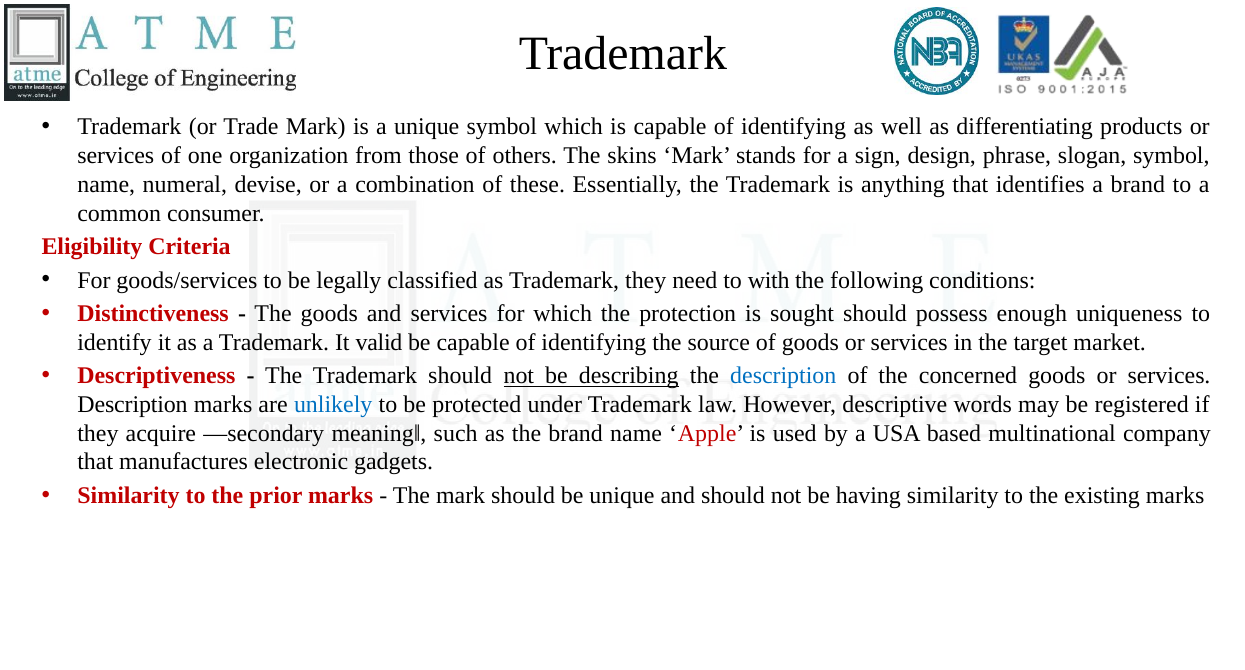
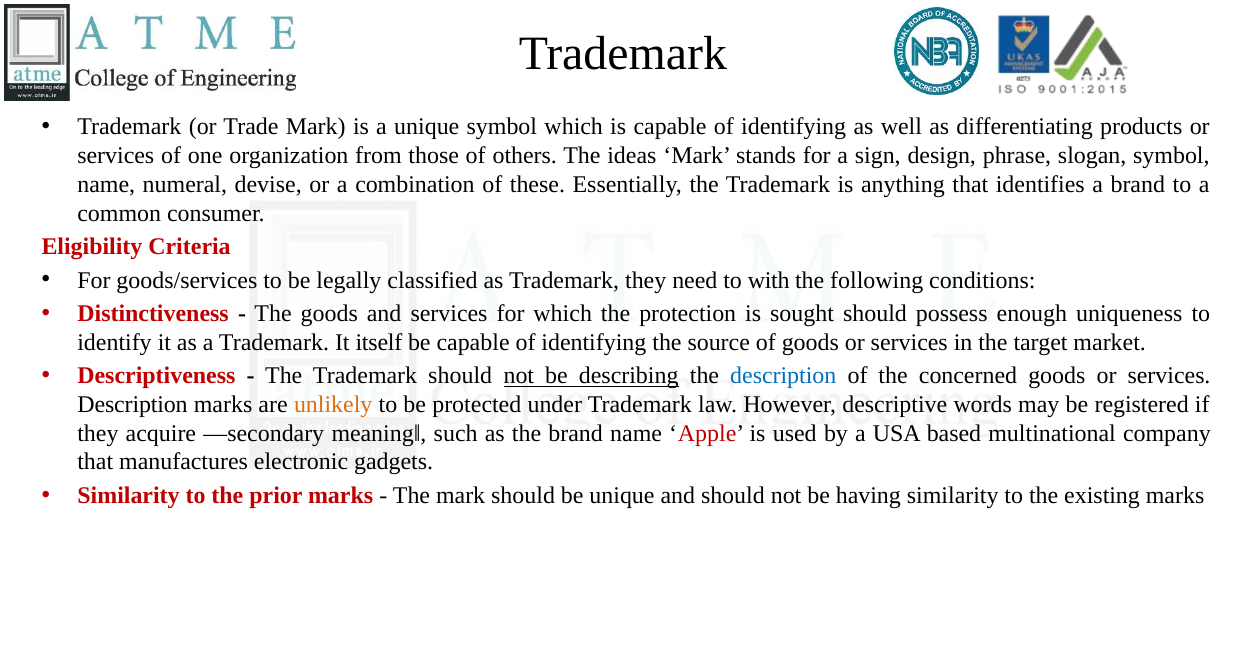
skins: skins -> ideas
valid: valid -> itself
unlikely colour: blue -> orange
